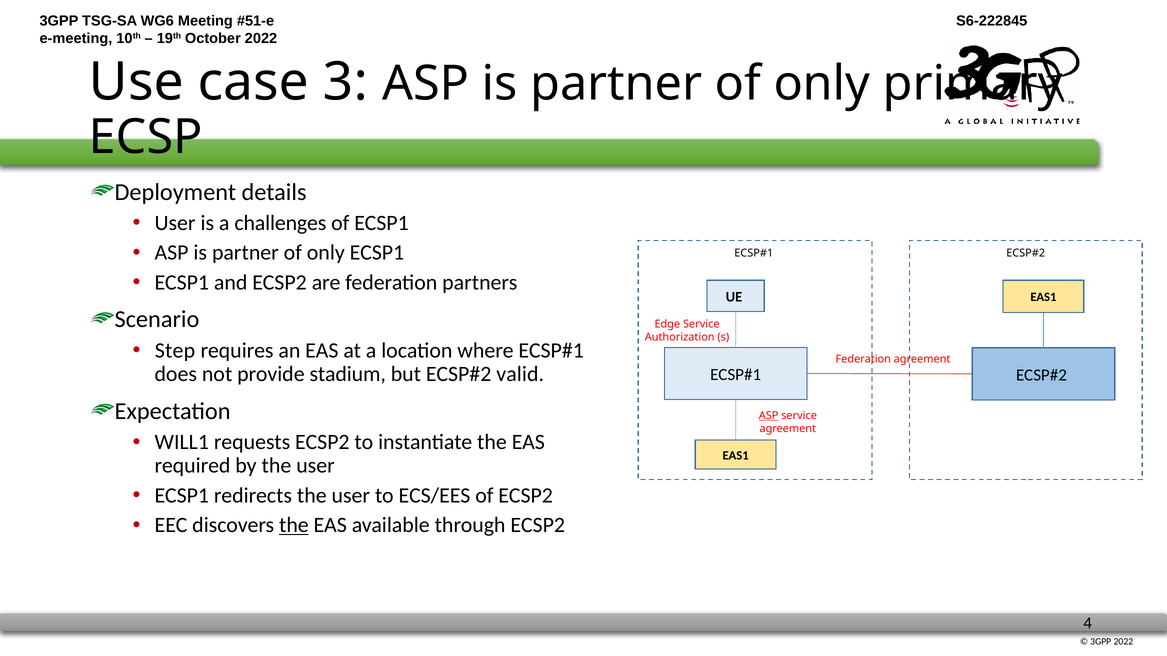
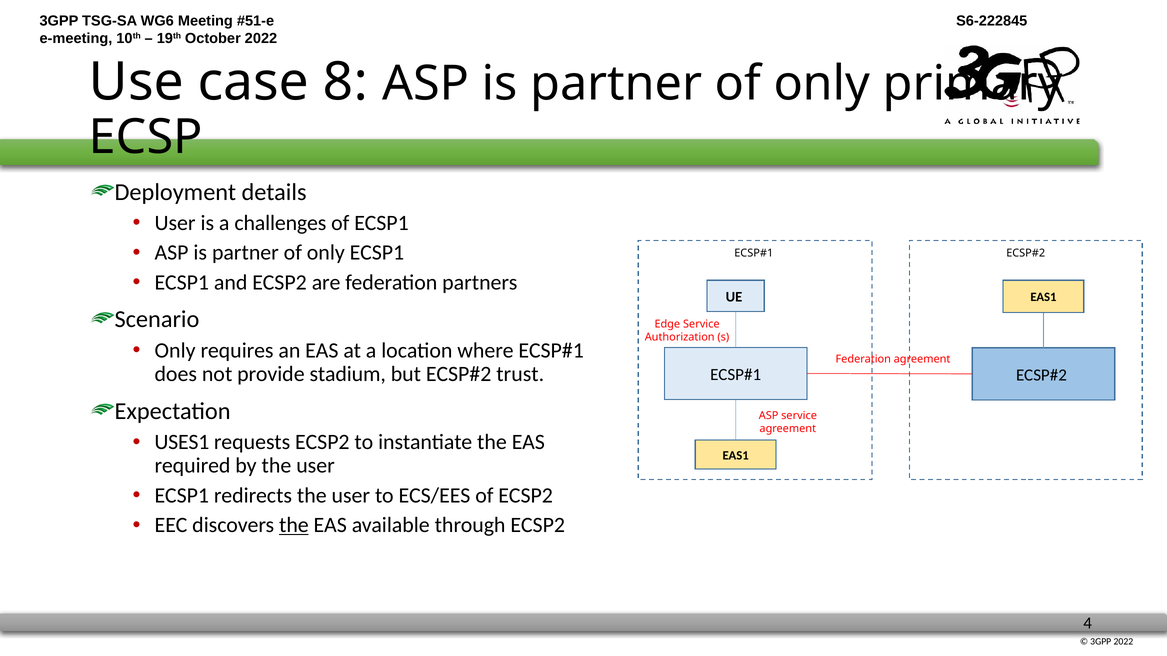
3: 3 -> 8
Step at (175, 351): Step -> Only
valid: valid -> trust
ASP at (769, 416) underline: present -> none
WILL1: WILL1 -> USES1
